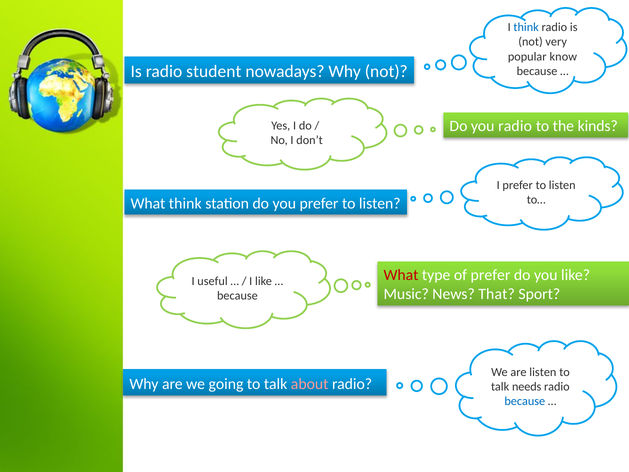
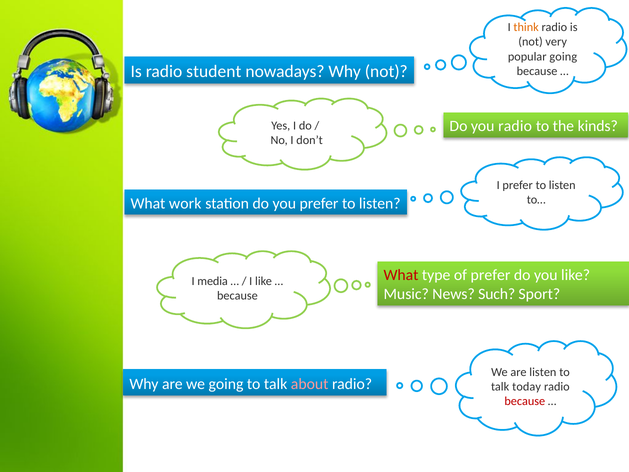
think at (526, 27) colour: blue -> orange
popular know: know -> going
What think: think -> work
useful: useful -> media
That: That -> Such
needs: needs -> today
because at (525, 401) colour: blue -> red
